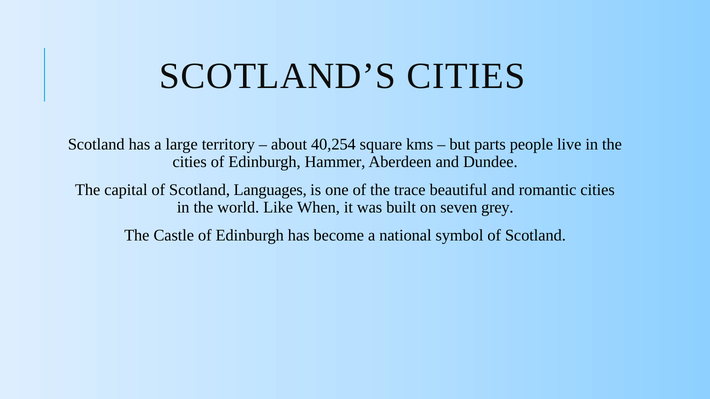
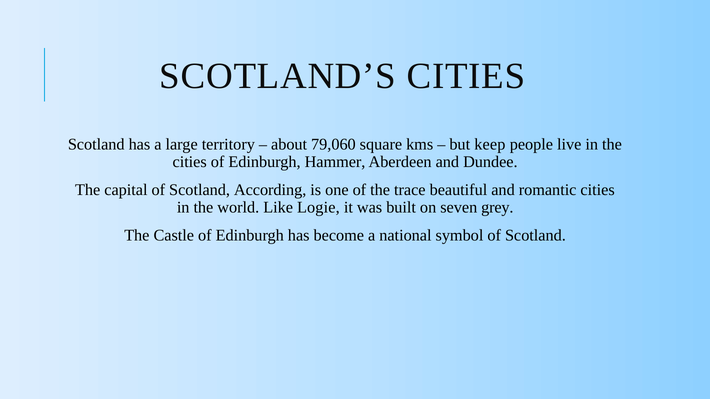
40,254: 40,254 -> 79,060
parts: parts -> keep
Languages: Languages -> According
When: When -> Logie
